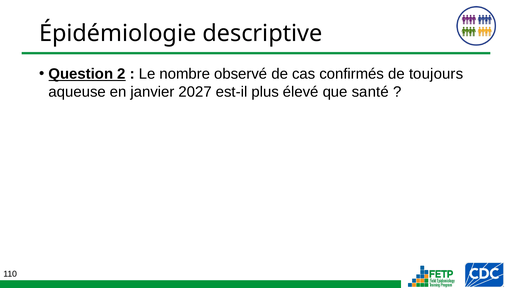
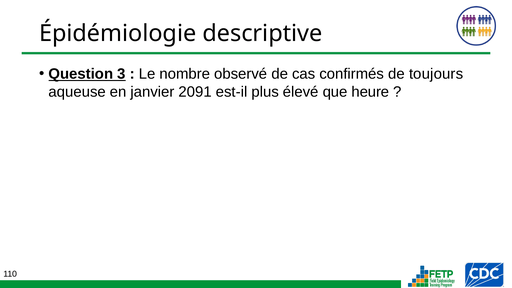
2: 2 -> 3
2027: 2027 -> 2091
santé: santé -> heure
